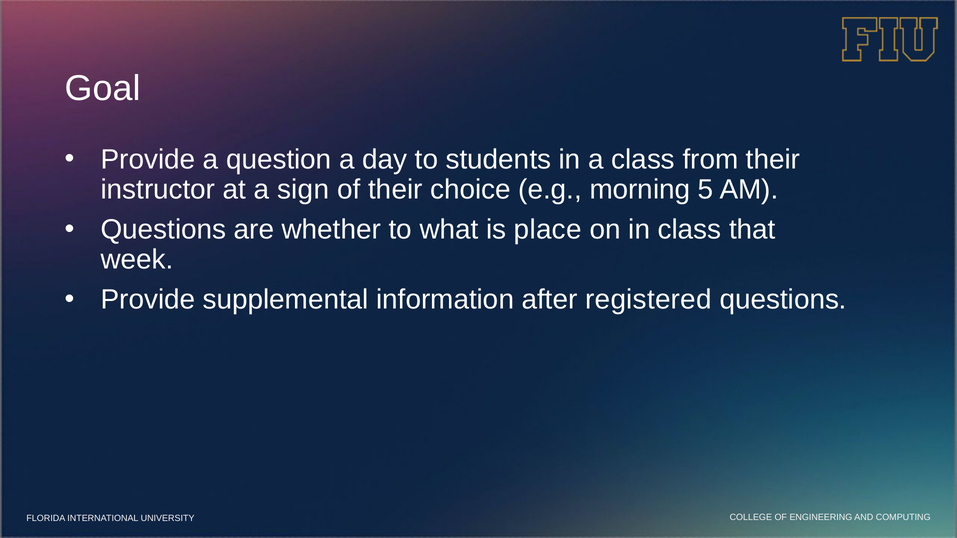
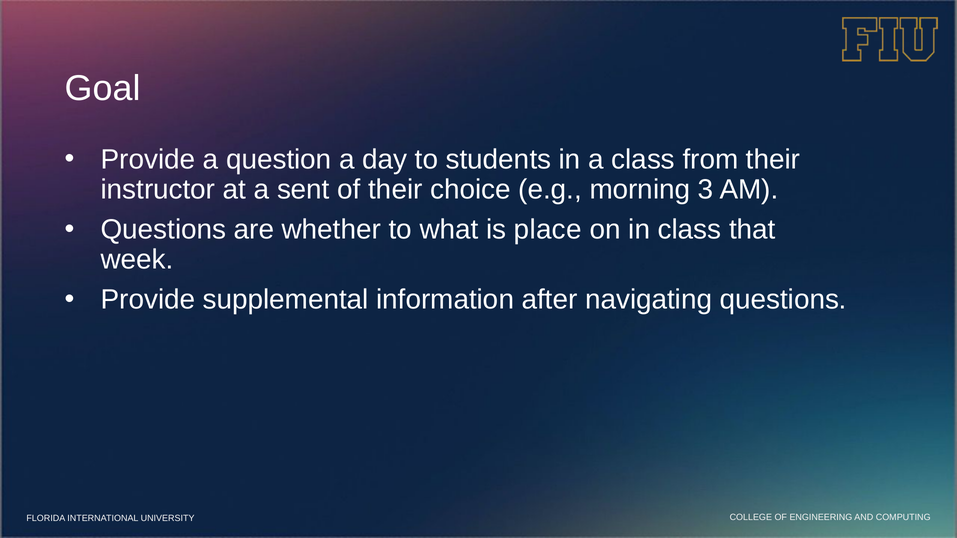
sign: sign -> sent
5: 5 -> 3
registered: registered -> navigating
